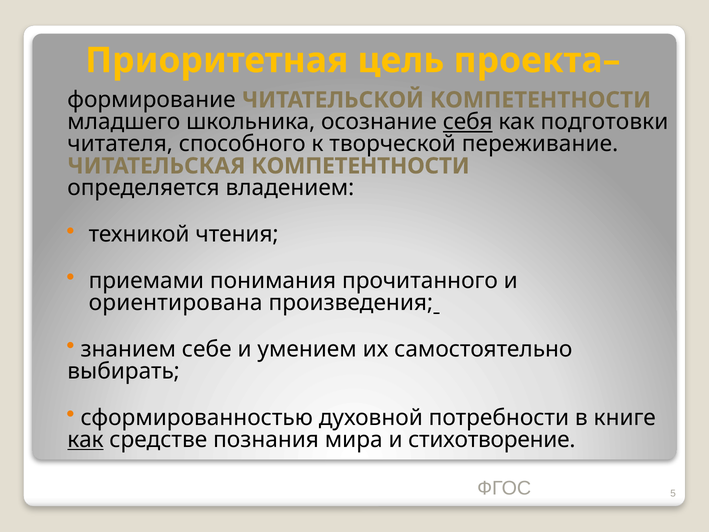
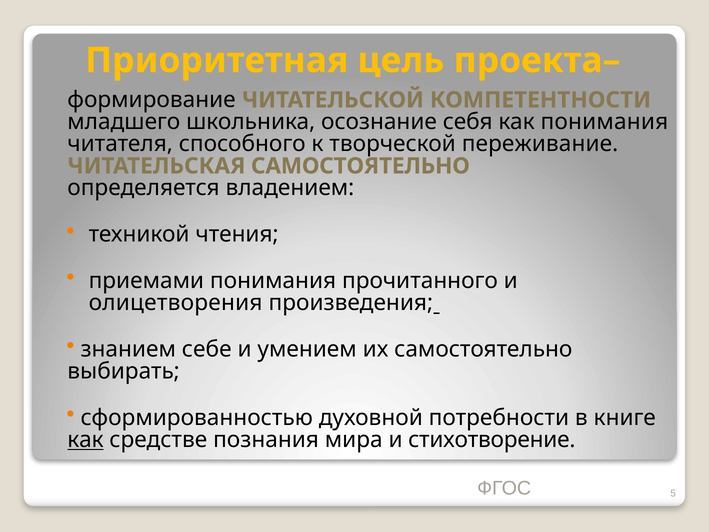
себя underline: present -> none
как подготовки: подготовки -> понимания
ЧИТАТЕЛЬСКАЯ КОМПЕТЕНТНОСТИ: КОМПЕТЕНТНОСТИ -> САМОСТОЯТЕЛЬНО
ориентирована: ориентирована -> олицетворения
